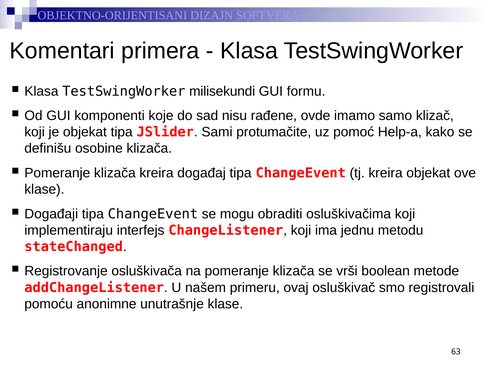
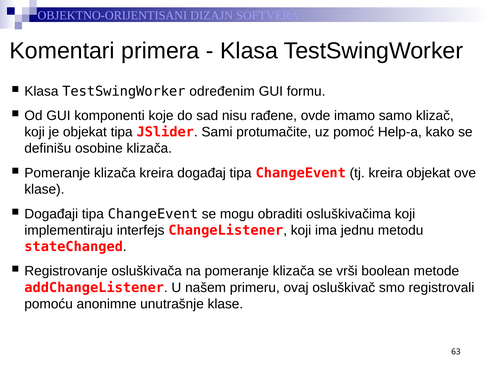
milisekundi: milisekundi -> određenim
